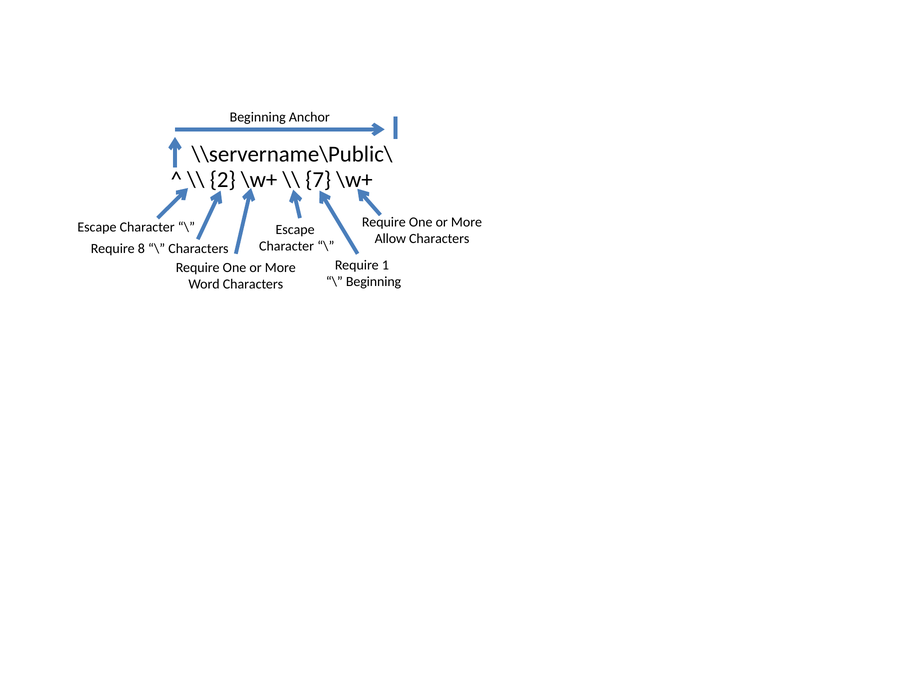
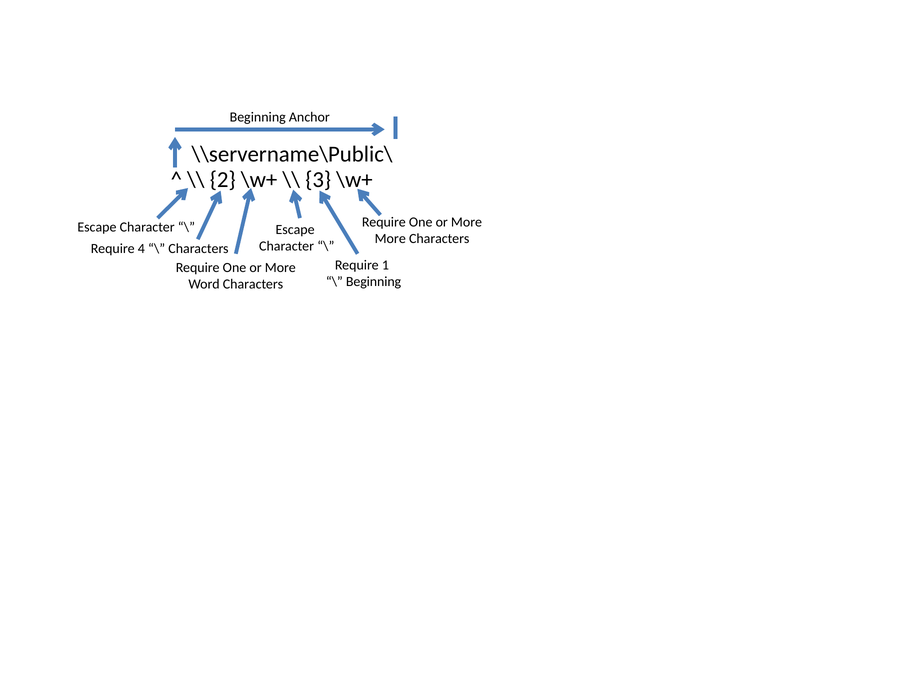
7: 7 -> 3
Allow at (390, 239): Allow -> More
8: 8 -> 4
